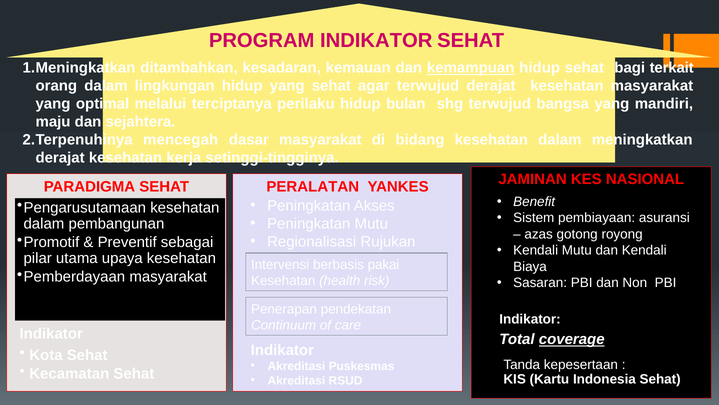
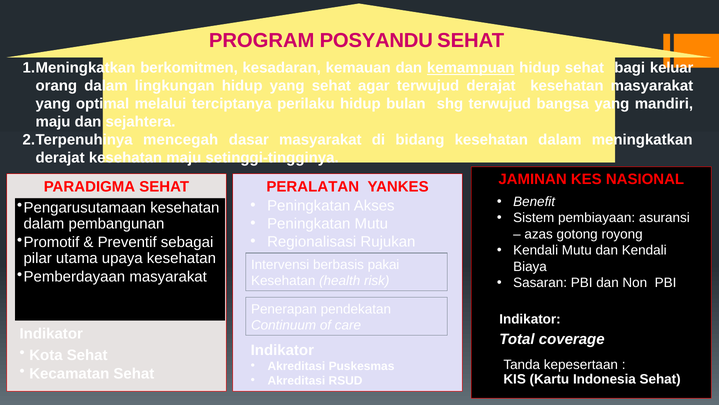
PROGRAM INDIKATOR: INDIKATOR -> POSYANDU
ditambahkan: ditambahkan -> berkomitmen
terkait: terkait -> keluar
kesehatan kerja: kerja -> maju
coverage underline: present -> none
